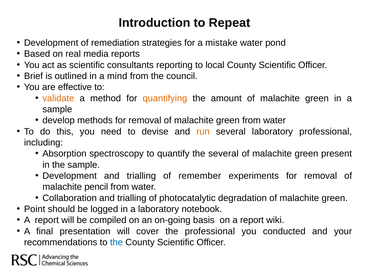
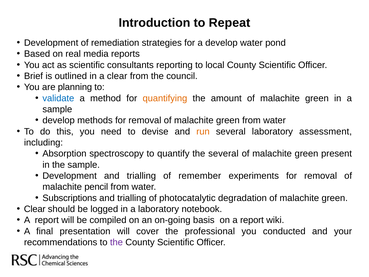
a mistake: mistake -> develop
a mind: mind -> clear
effective: effective -> planning
validate colour: orange -> blue
laboratory professional: professional -> assessment
Collaboration: Collaboration -> Subscriptions
Point at (35, 209): Point -> Clear
the at (116, 242) colour: blue -> purple
